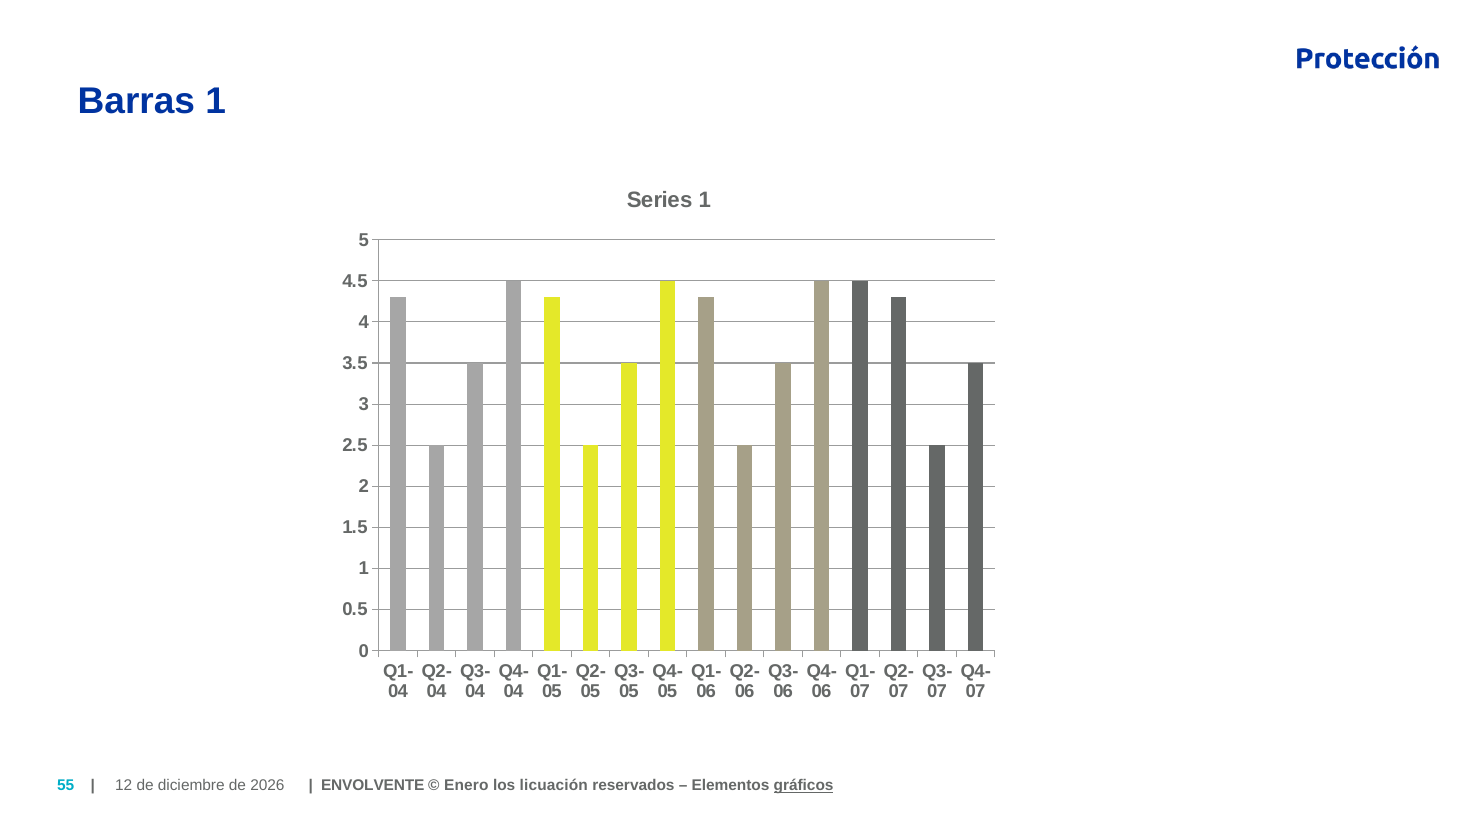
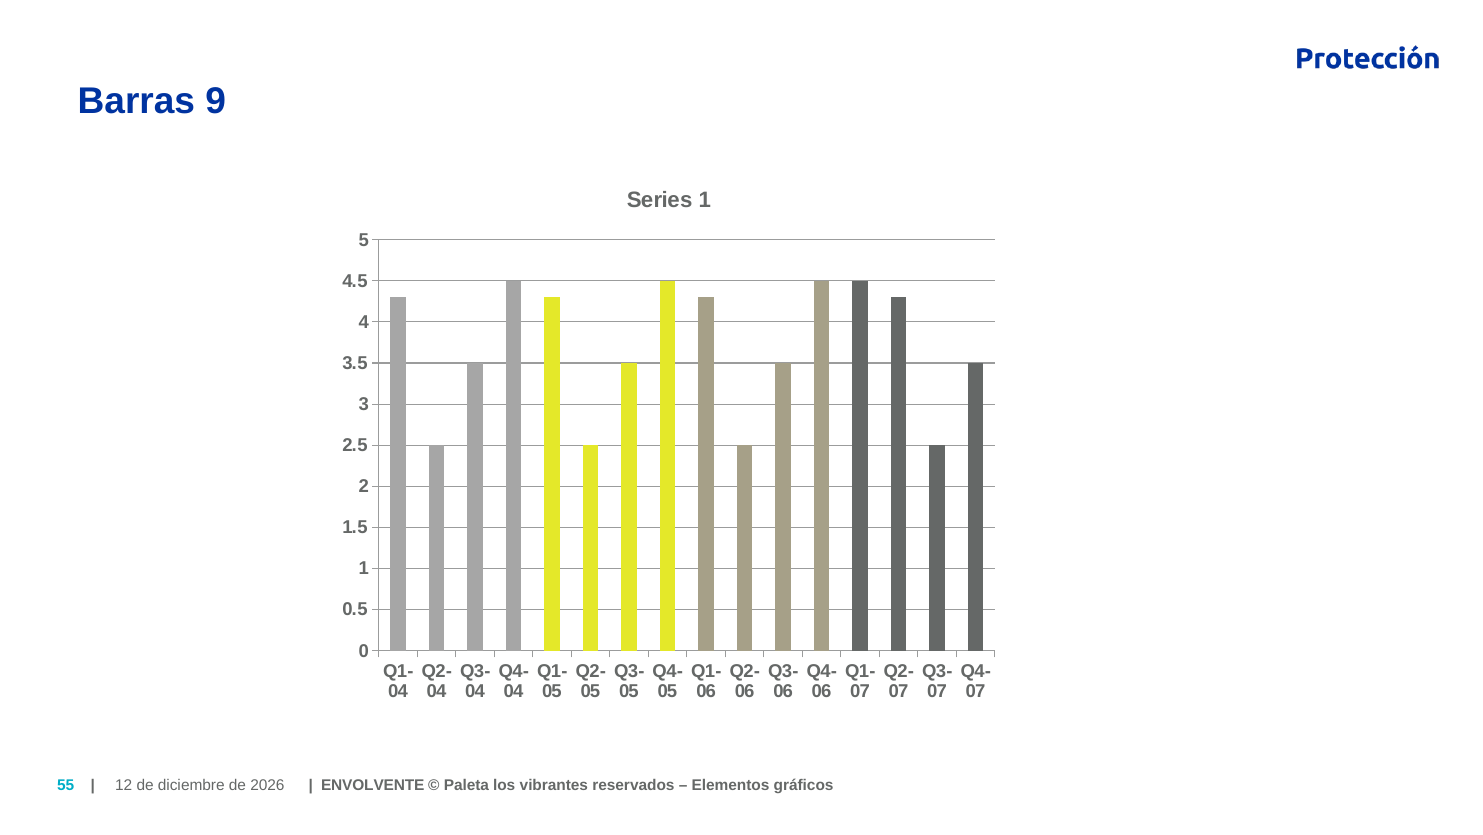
Barras 1: 1 -> 9
Enero: Enero -> Paleta
licuación: licuación -> vibrantes
gráficos underline: present -> none
